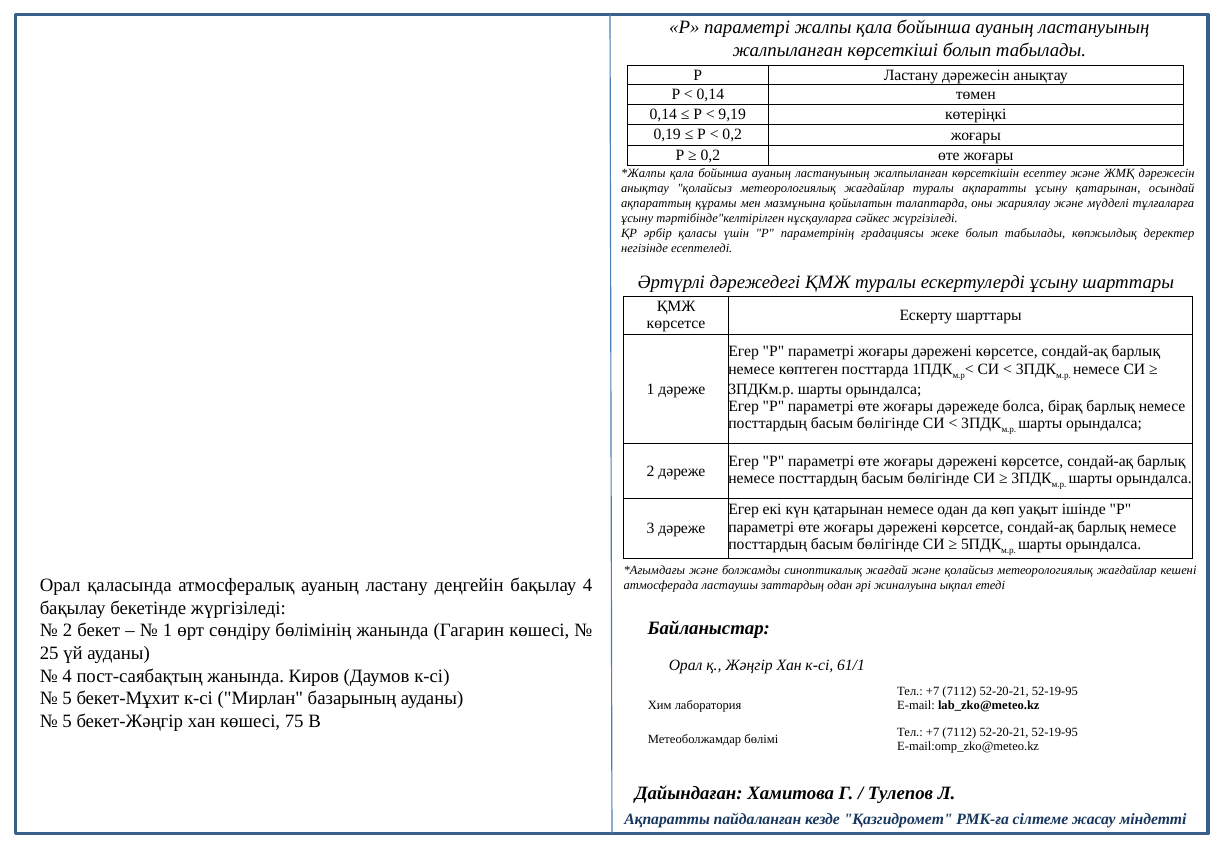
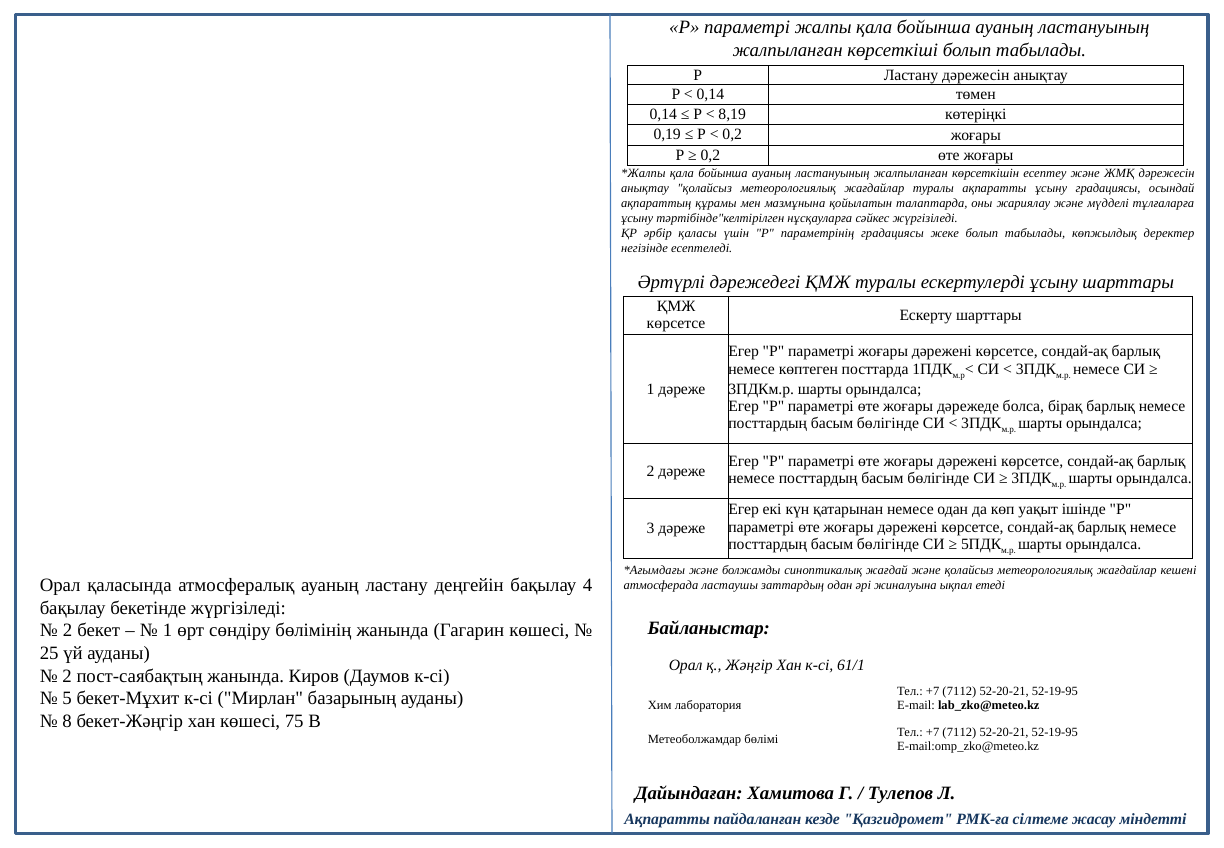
9,19: 9,19 -> 8,19
ұсыну қатарынан: қатарынан -> градациясы
4 at (67, 675): 4 -> 2
5 at (67, 721): 5 -> 8
